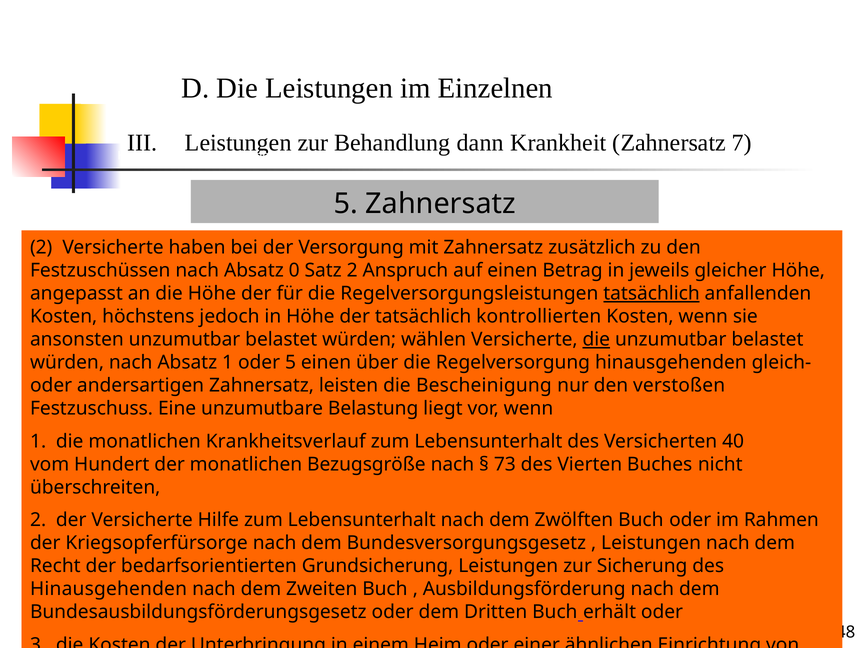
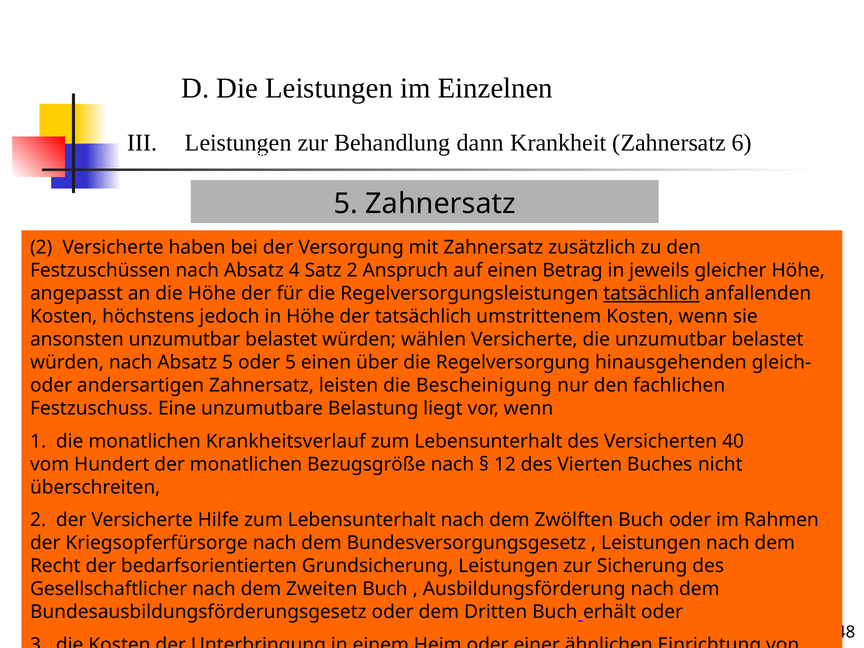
7: 7 -> 6
0: 0 -> 4
kontrollierten: kontrollierten -> umstrittenem
die at (596, 340) underline: present -> none
Absatz 1: 1 -> 5
verstoßen: verstoßen -> fachlichen
73: 73 -> 12
Hinausgehenden at (109, 589): Hinausgehenden -> Gesellschaftlicher
